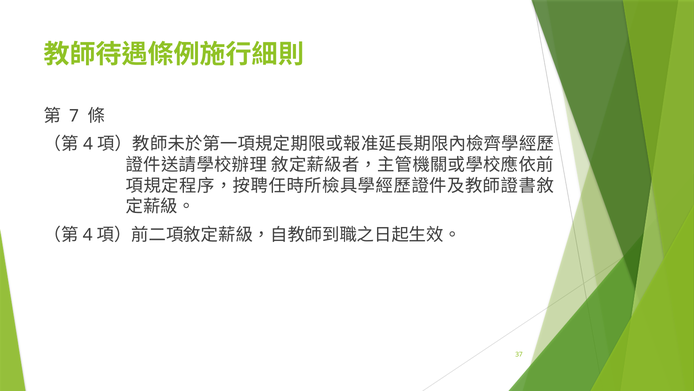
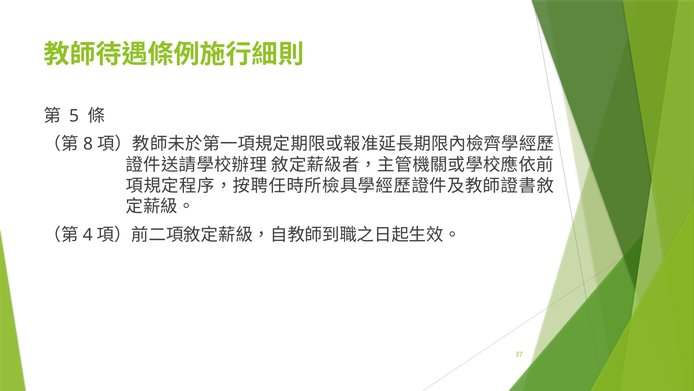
7: 7 -> 5
4 at (88, 144): 4 -> 8
